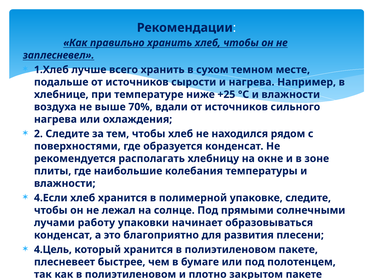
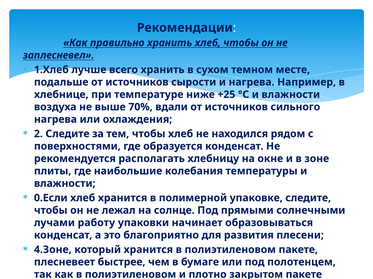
4.Если: 4.Если -> 0.Если
4.Цель: 4.Цель -> 4.Зоне
